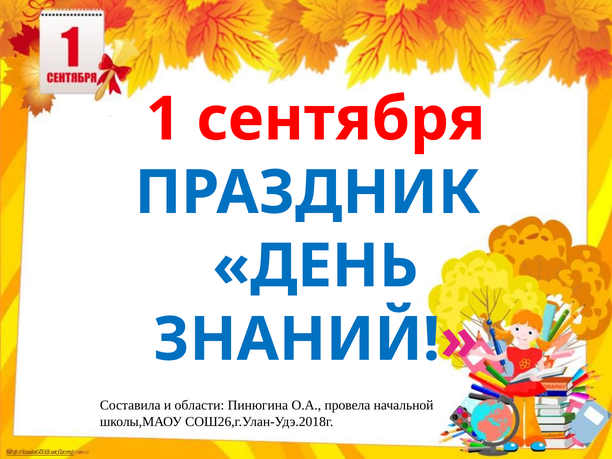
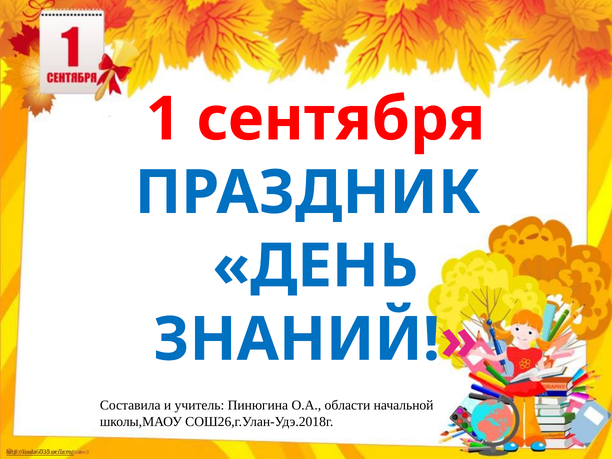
области: области -> учитель
провела: провела -> области
